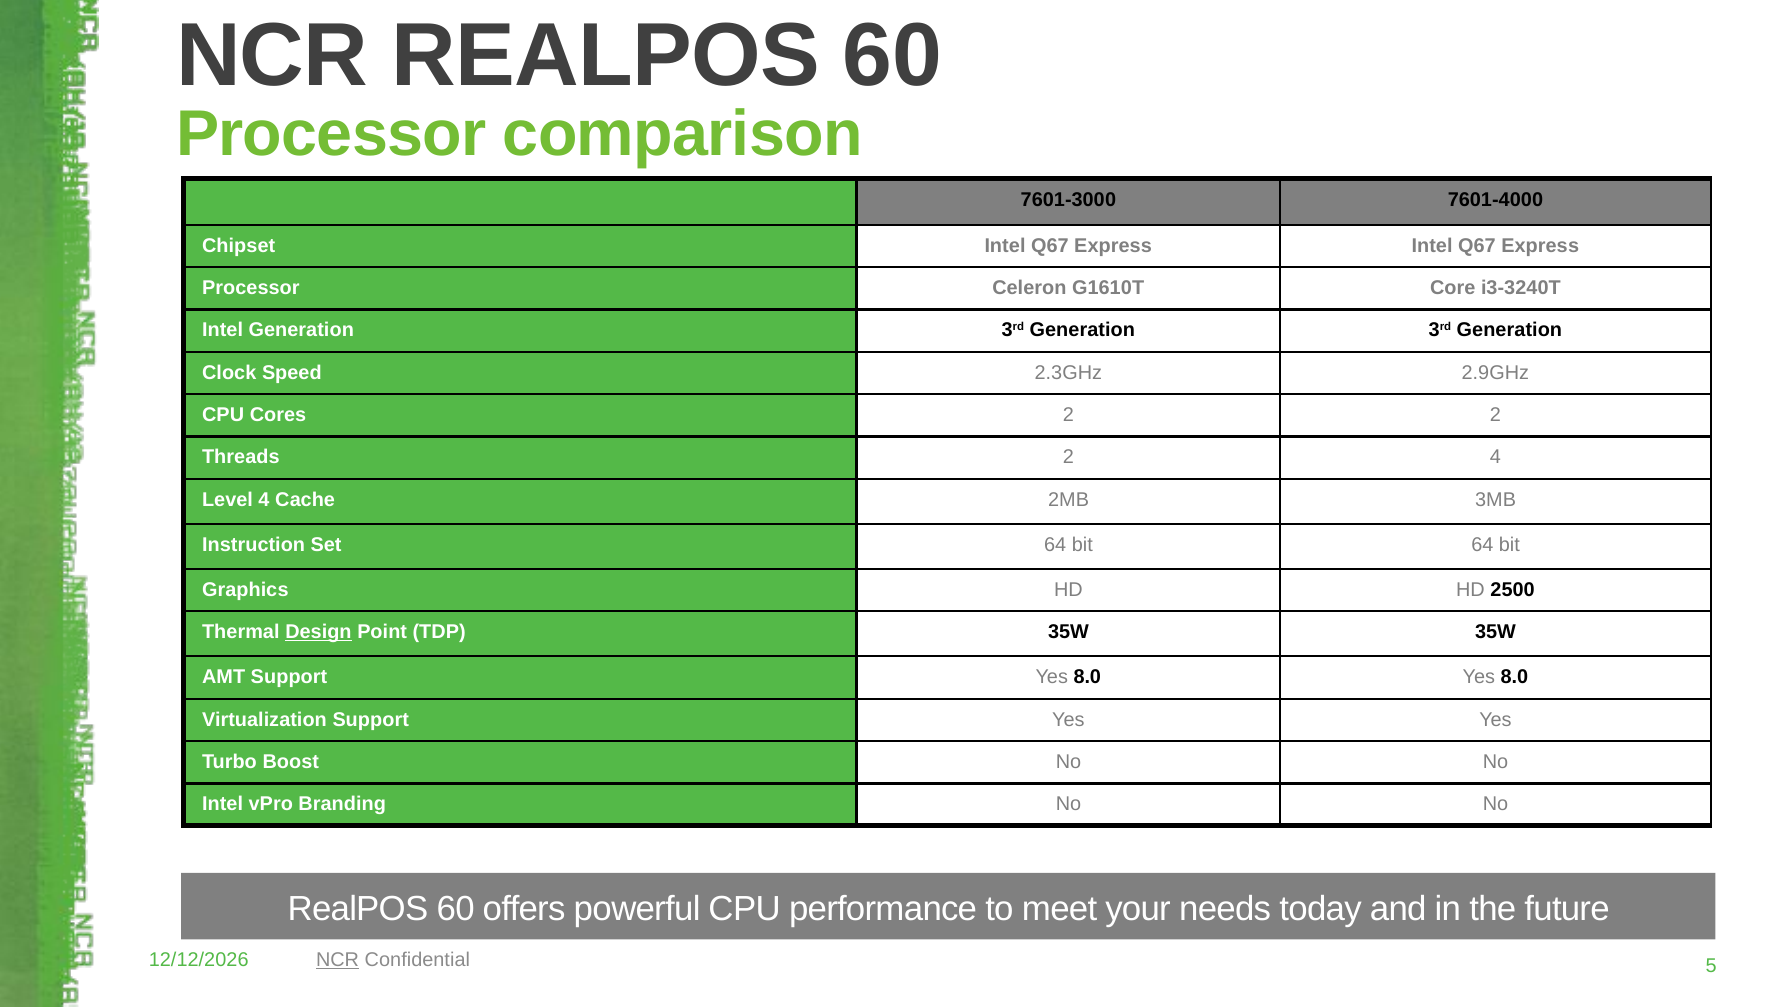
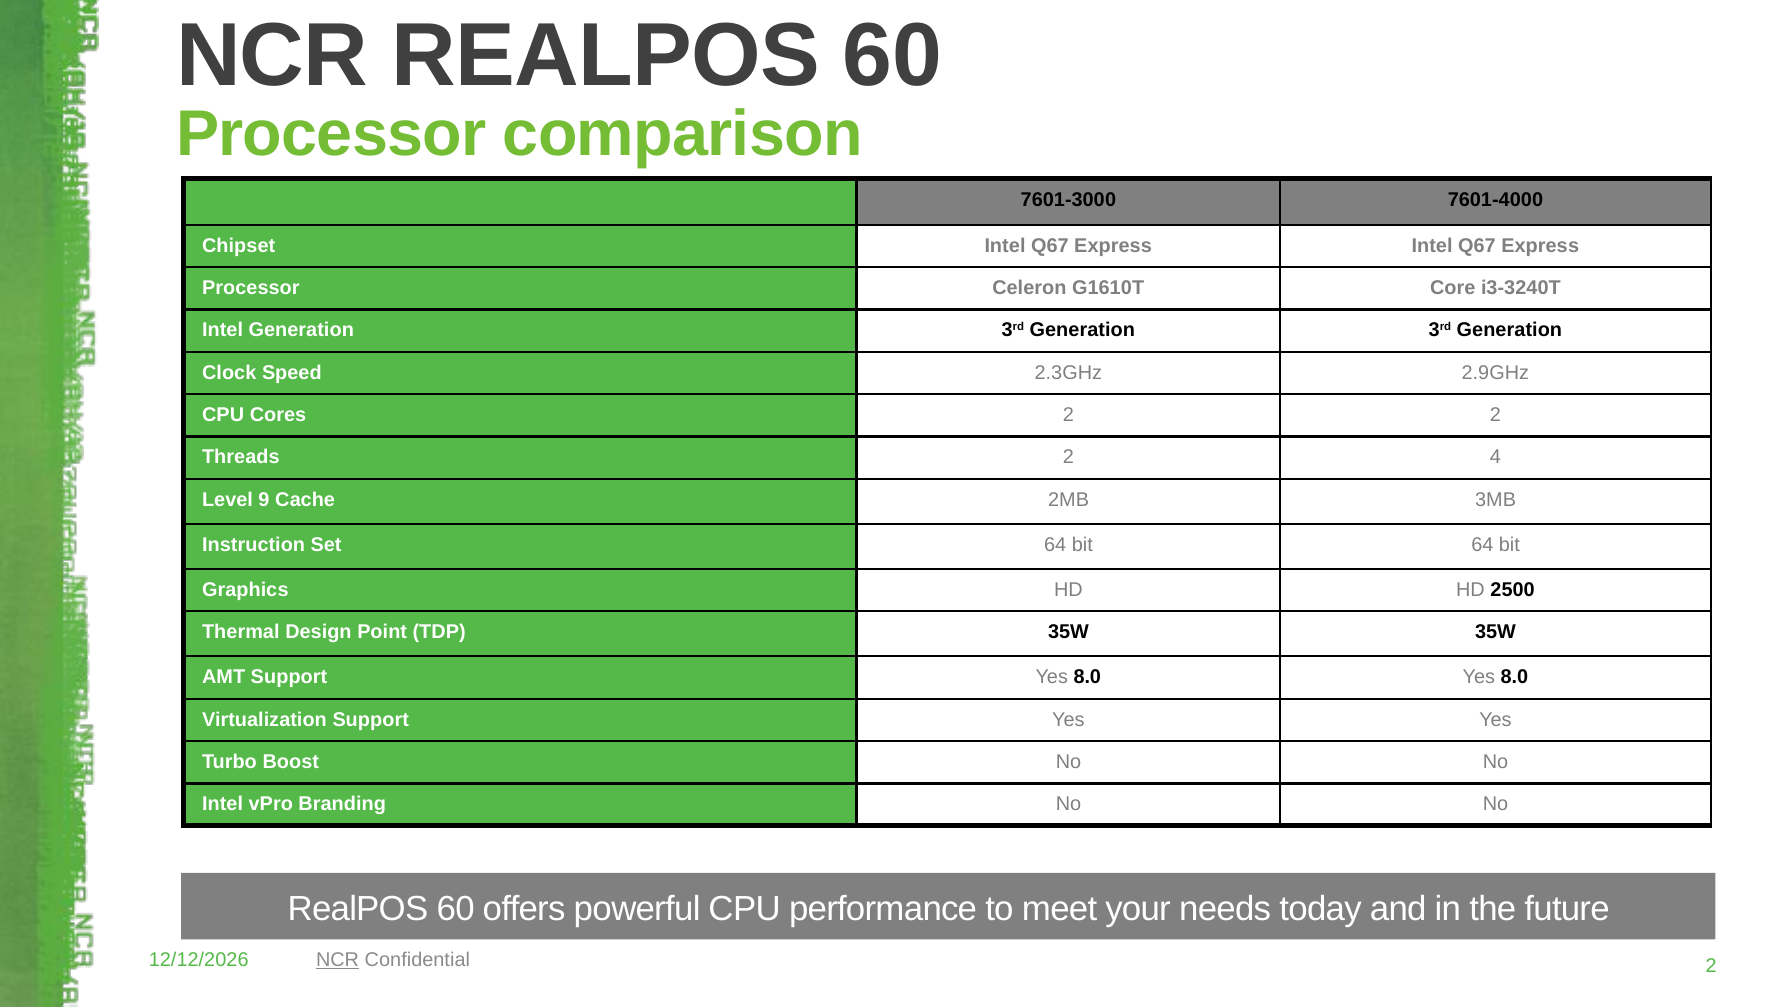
Level 4: 4 -> 9
Design underline: present -> none
5 at (1711, 966): 5 -> 2
